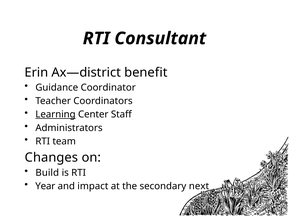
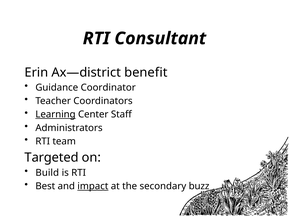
Changes: Changes -> Targeted
Year: Year -> Best
impact underline: none -> present
next: next -> buzz
